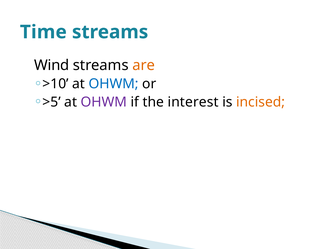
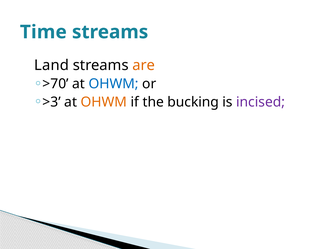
Wind: Wind -> Land
>10: >10 -> >70
>5: >5 -> >3
OHWM at (104, 102) colour: purple -> orange
interest: interest -> bucking
incised colour: orange -> purple
